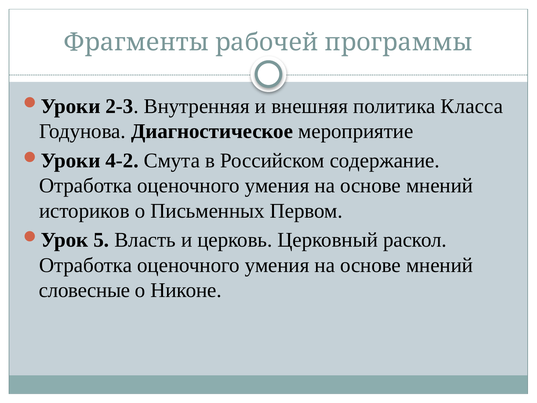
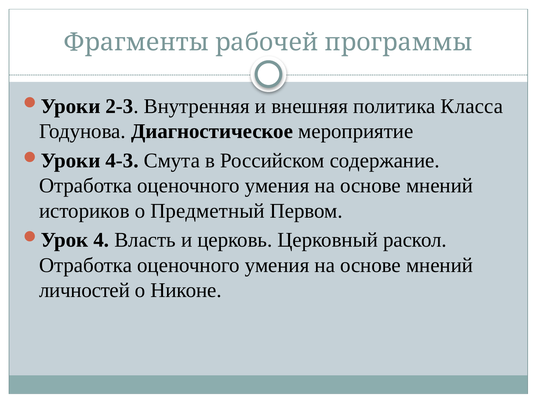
4-2: 4-2 -> 4-3
Письменных: Письменных -> Предметный
5: 5 -> 4
словесные: словесные -> личностей
